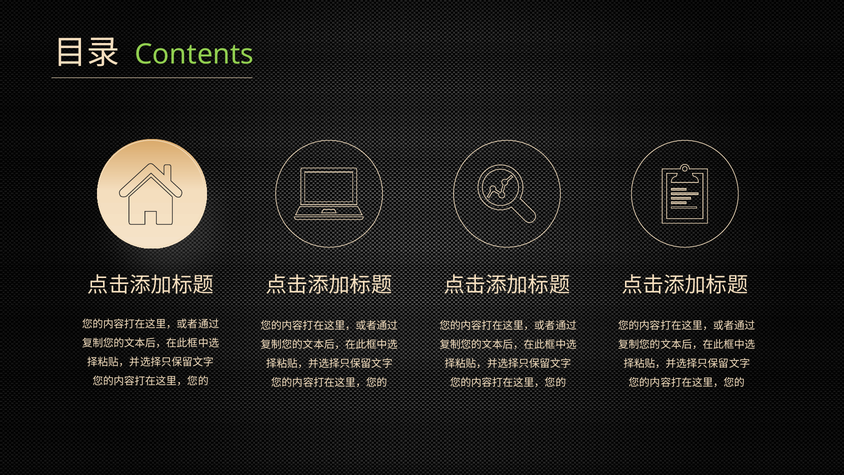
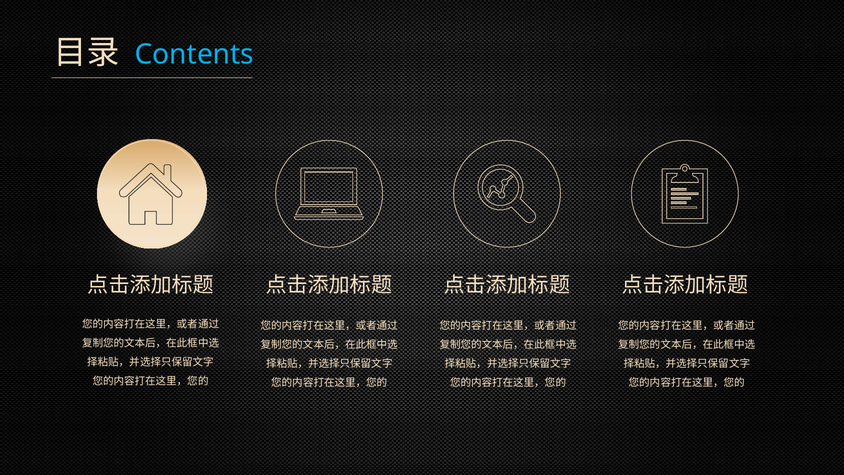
Contents colour: light green -> light blue
